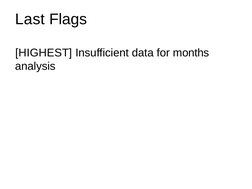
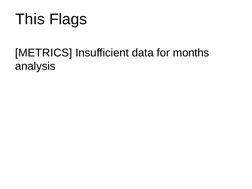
Last: Last -> This
HIGHEST: HIGHEST -> METRICS
